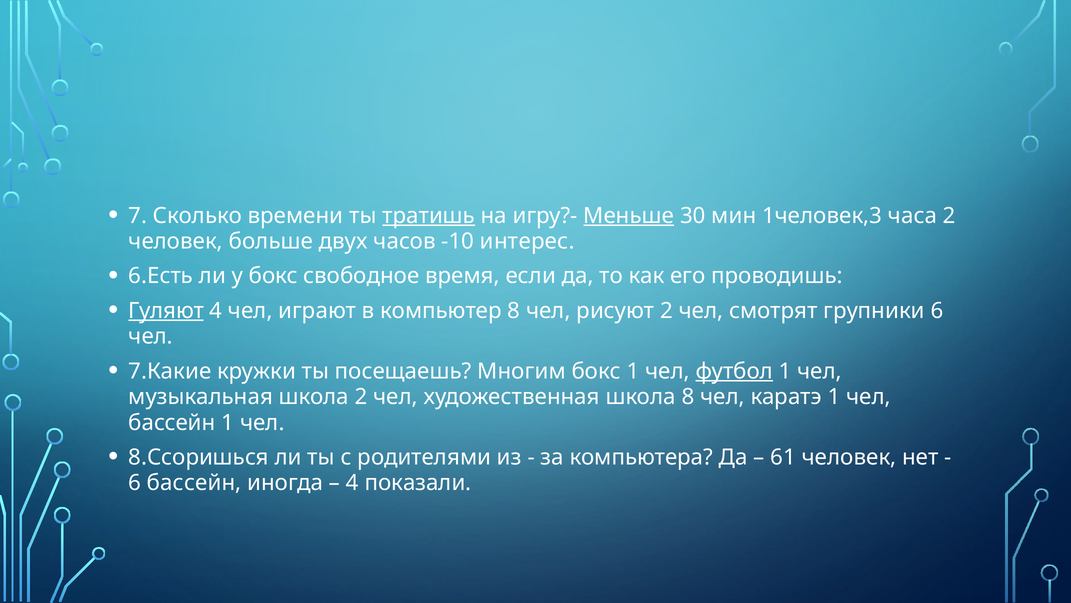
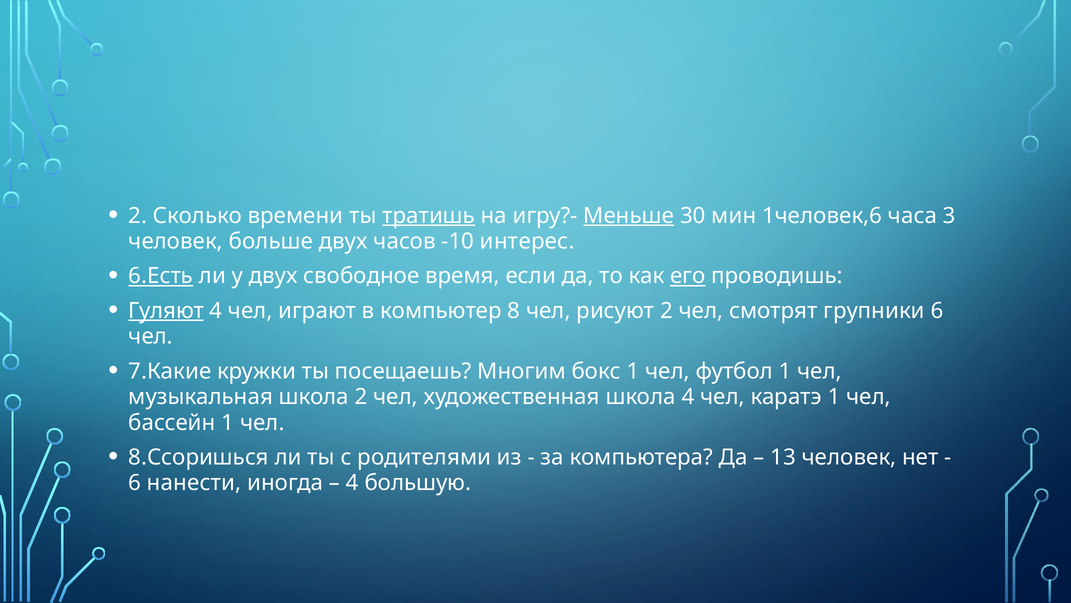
7 at (138, 216): 7 -> 2
1человек,3: 1человек,3 -> 1человек,6
часа 2: 2 -> 3
6.Есть underline: none -> present
у бокс: бокс -> двух
его underline: none -> present
футбол underline: present -> none
школа 8: 8 -> 4
61: 61 -> 13
6 бассейн: бассейн -> нанести
показали: показали -> большую
